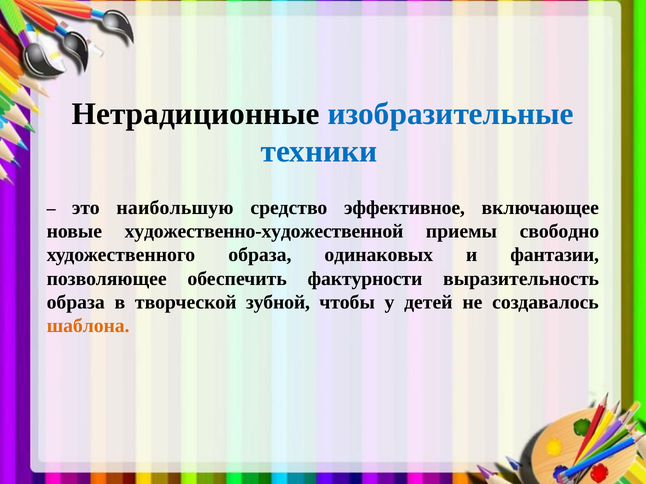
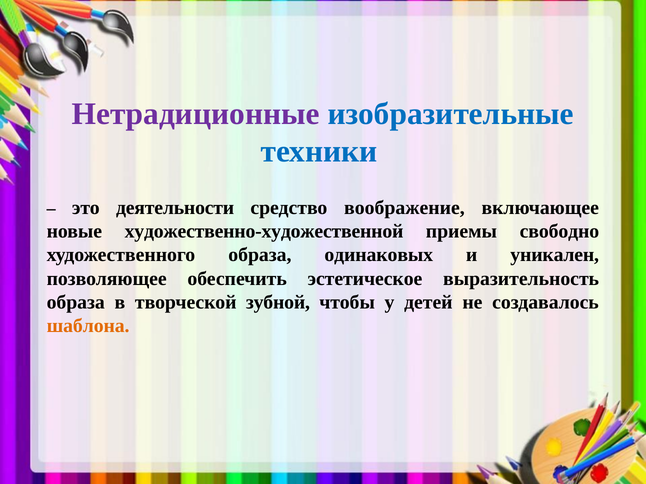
Нетрадиционные colour: black -> purple
наибольшую: наибольшую -> деятельности
эффективное: эффективное -> воображение
фантазии: фантазии -> уникален
фактурности: фактурности -> эстетическое
